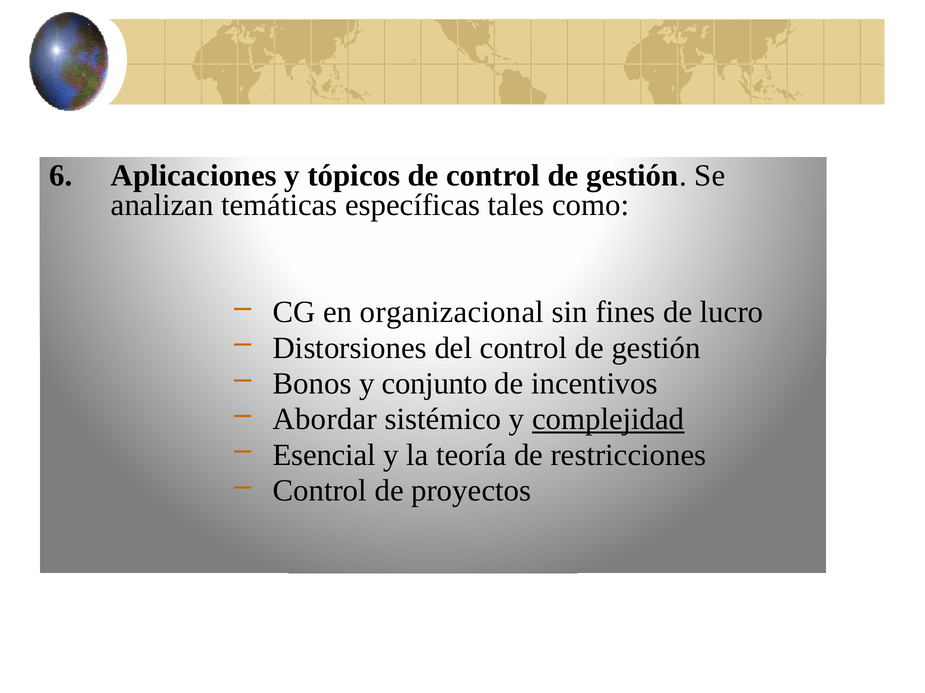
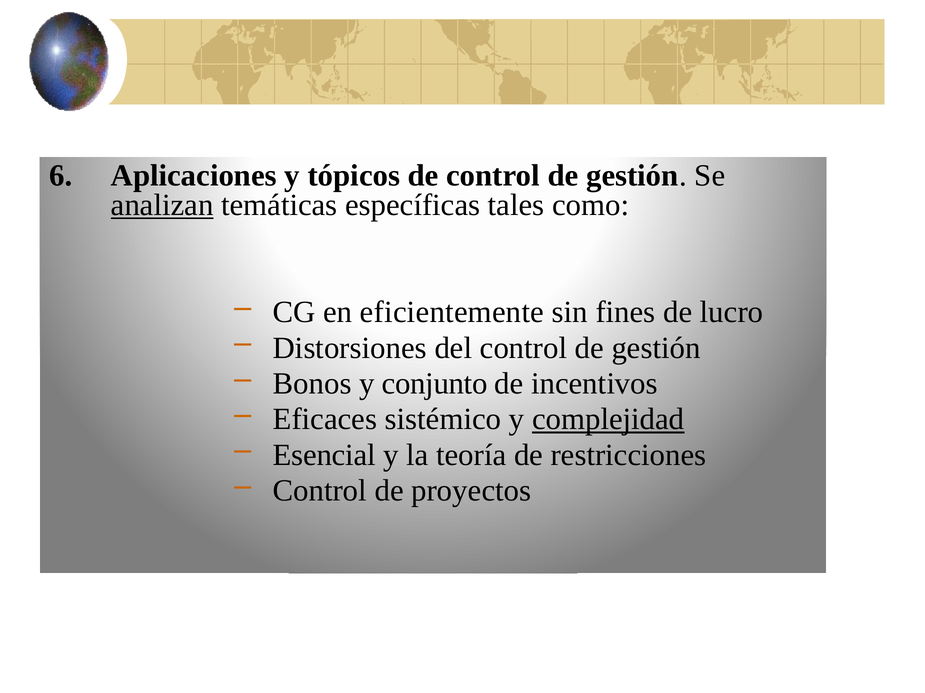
analizan underline: none -> present
organizacional: organizacional -> eficientemente
Abordar: Abordar -> Eficaces
